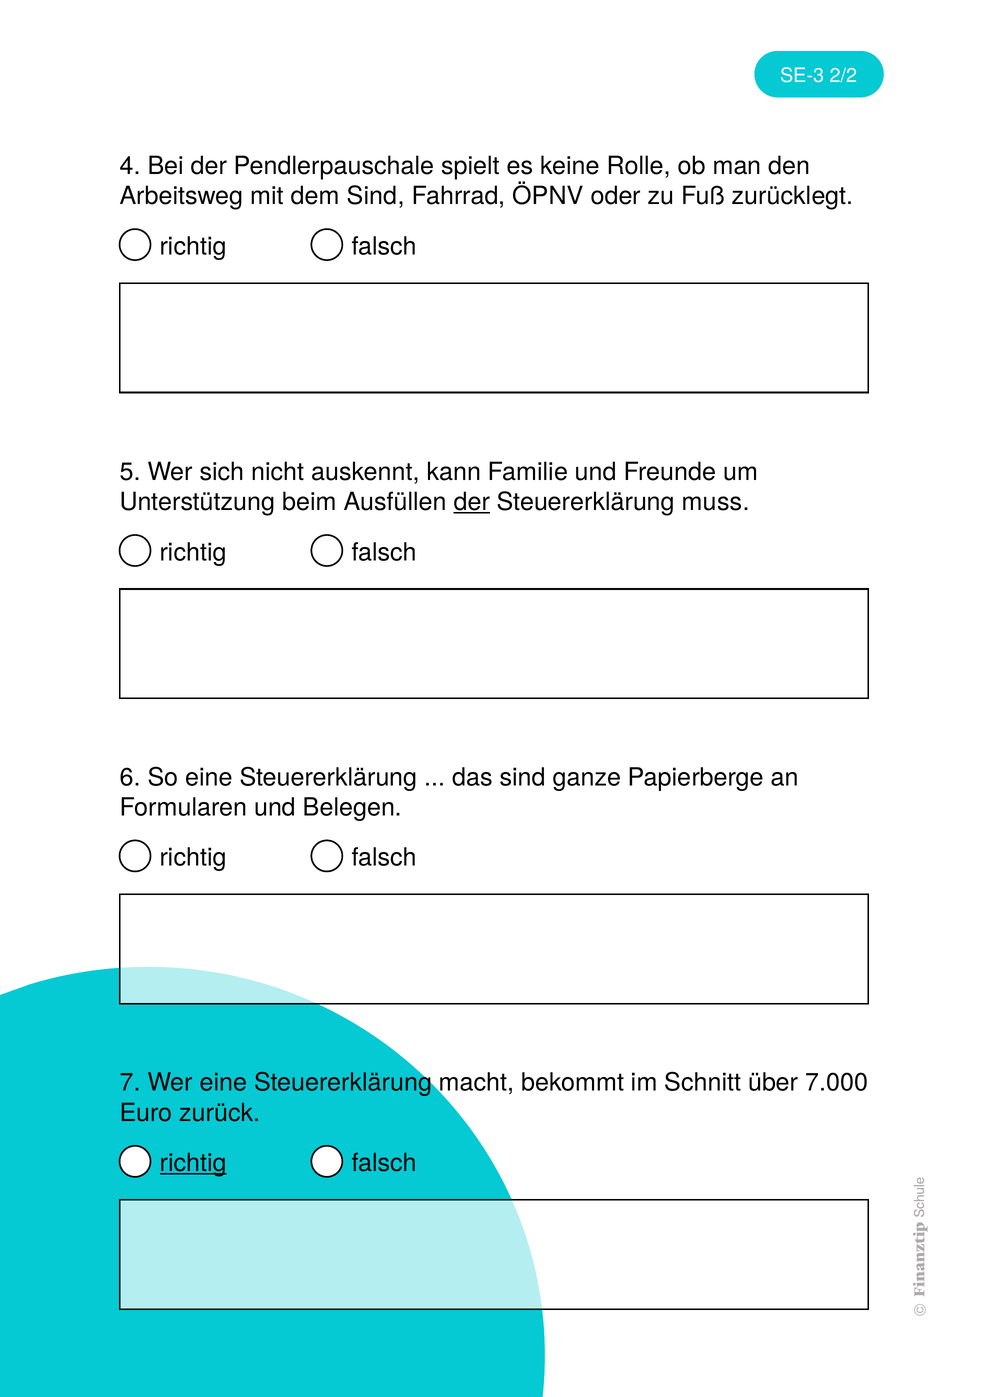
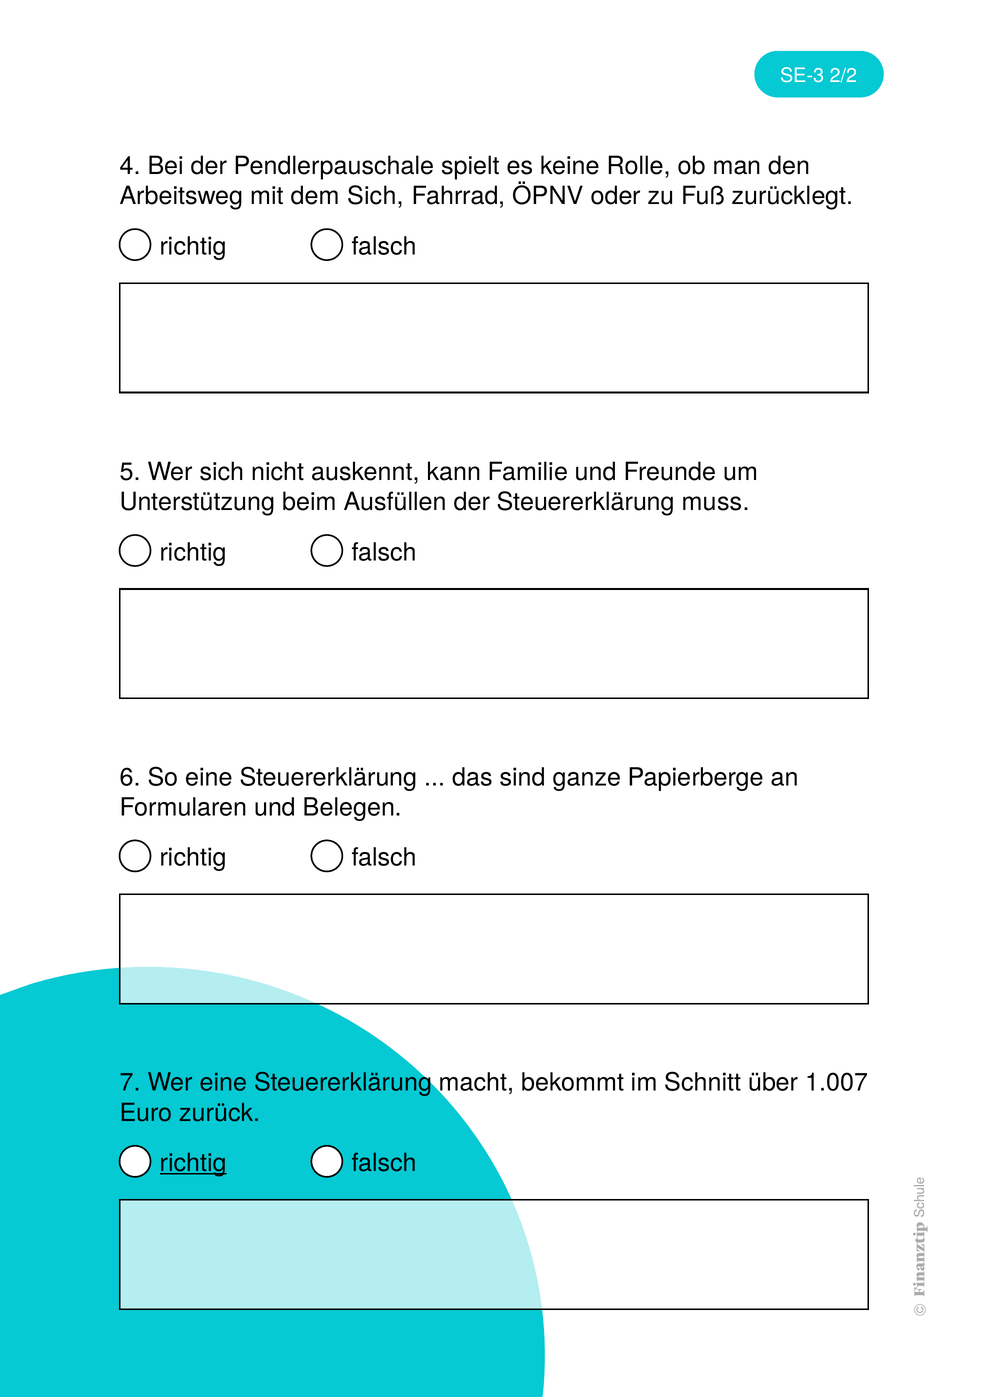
dem Sind: Sind -> Sich
der at (472, 502) underline: present -> none
7.000: 7.000 -> 1.007
